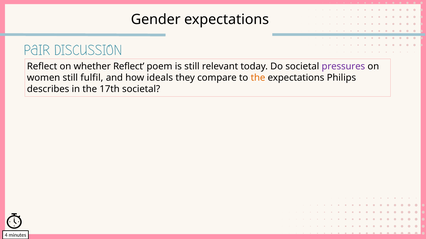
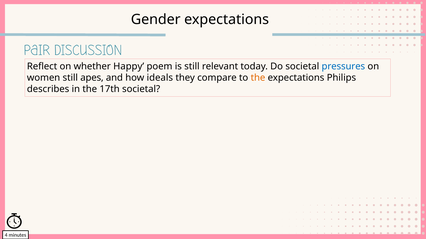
whether Reflect: Reflect -> Happy
pressures colour: purple -> blue
fulfil: fulfil -> apes
